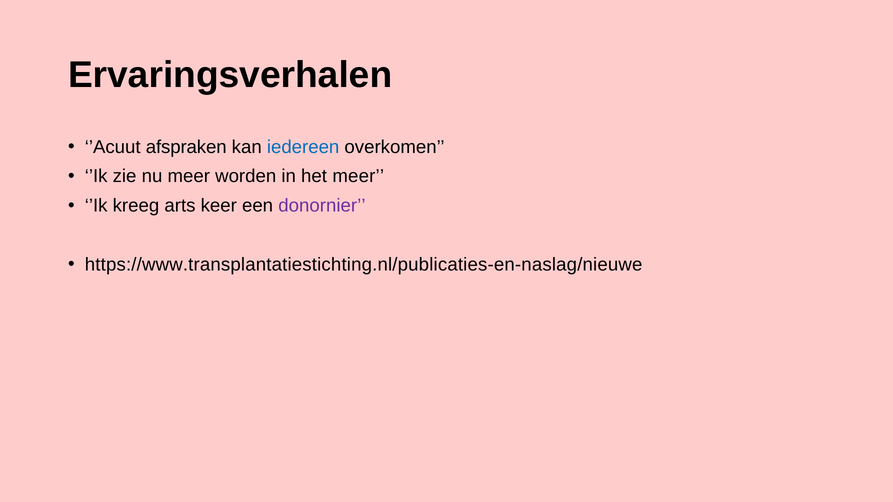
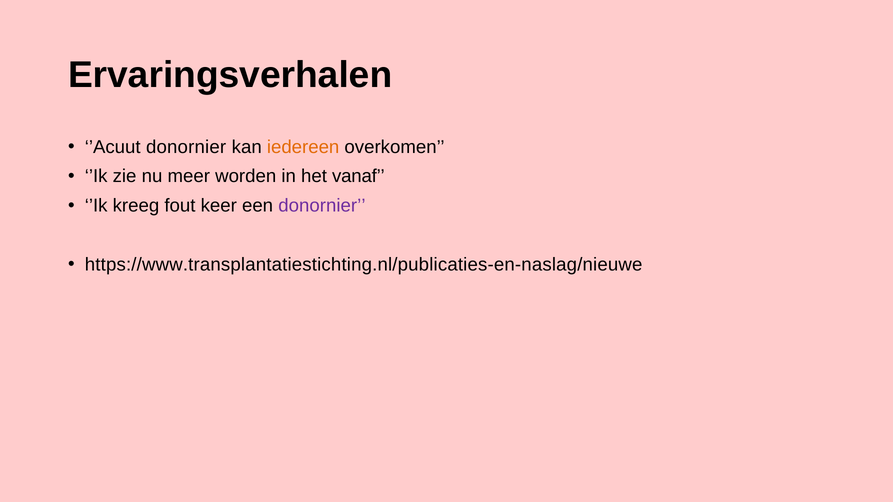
’Acuut afspraken: afspraken -> donornier
iedereen colour: blue -> orange
het meer: meer -> vanaf
arts: arts -> fout
